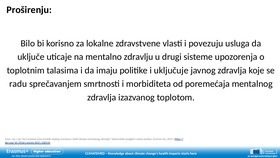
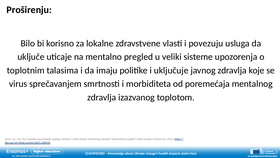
mentalno zdravlju: zdravlju -> pregled
drugi: drugi -> veliki
radu: radu -> virus
